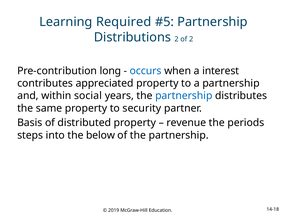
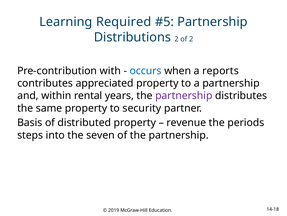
long: long -> with
interest: interest -> reports
social: social -> rental
partnership at (184, 95) colour: blue -> purple
below: below -> seven
